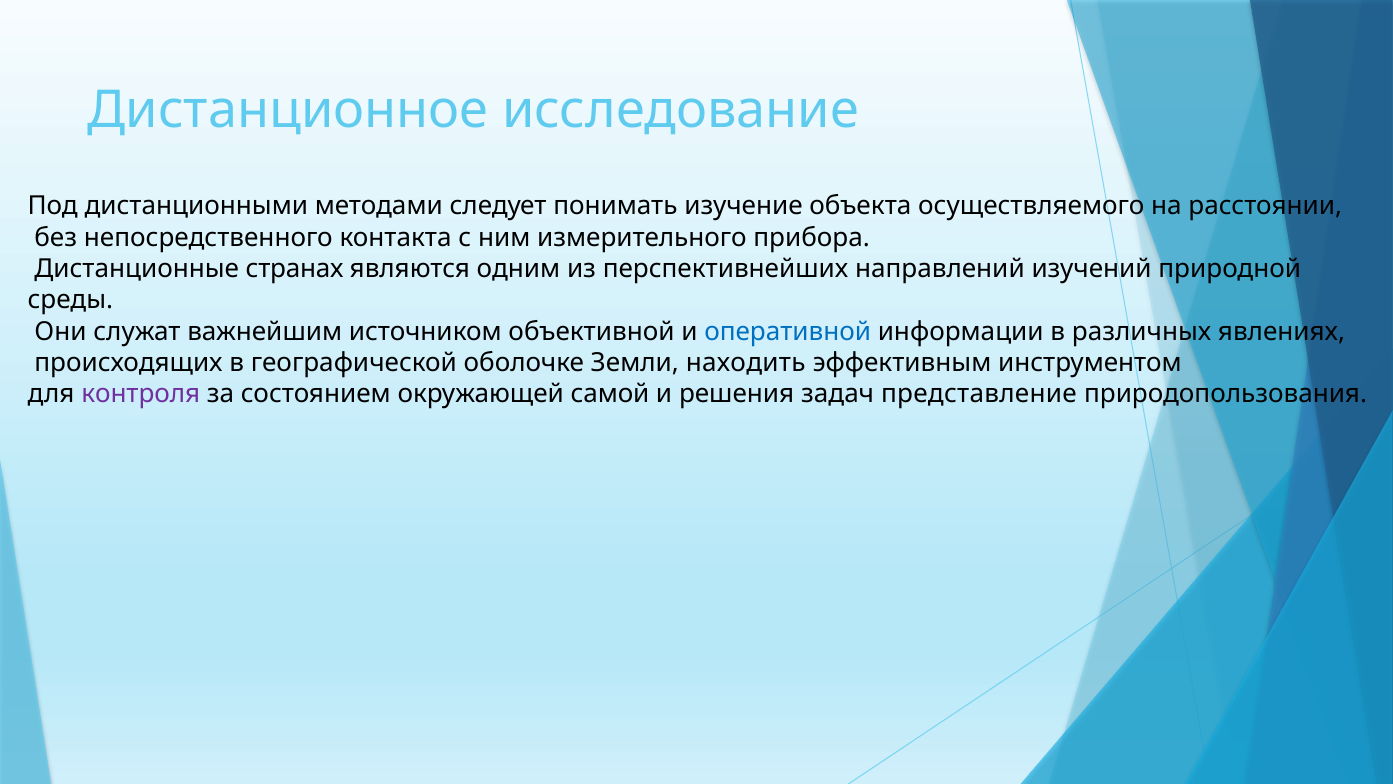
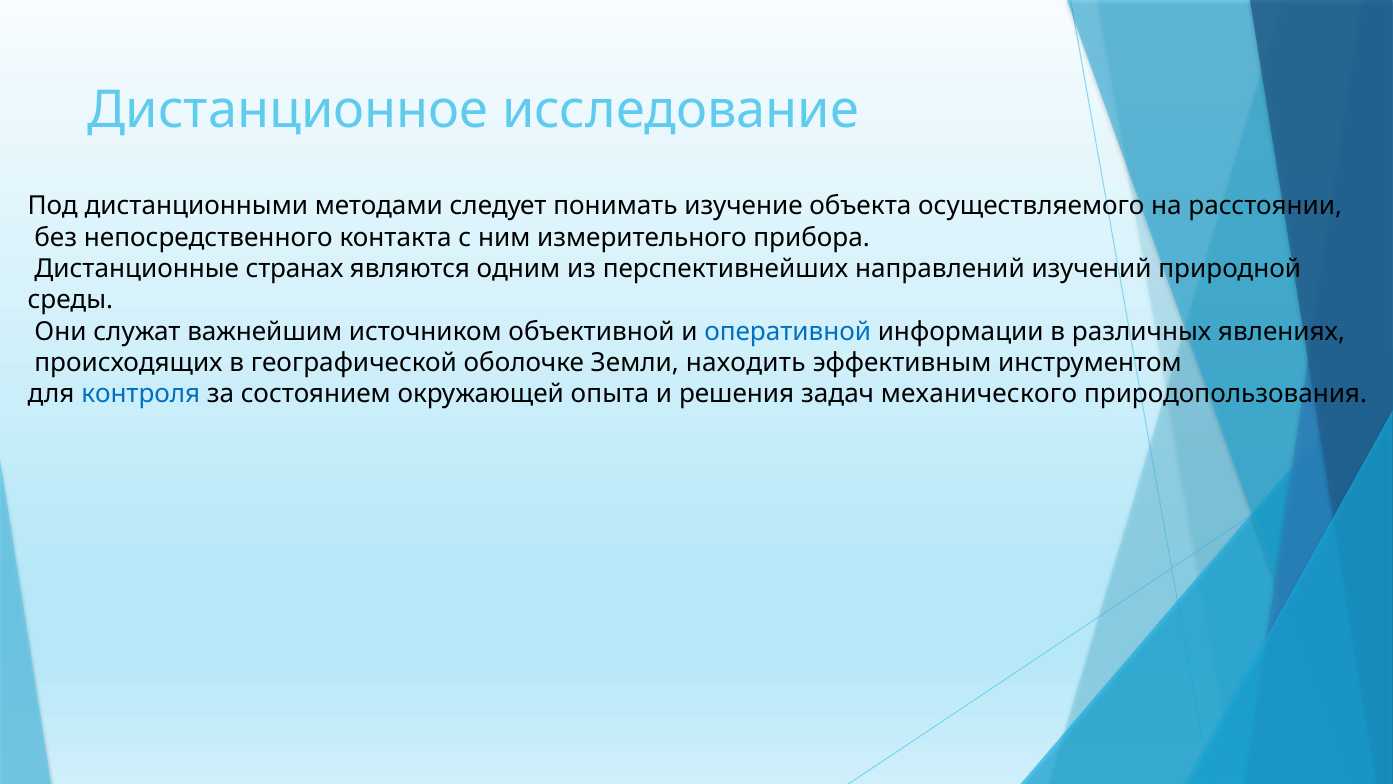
контроля colour: purple -> blue
самой: самой -> опыта
представление: представление -> механического
